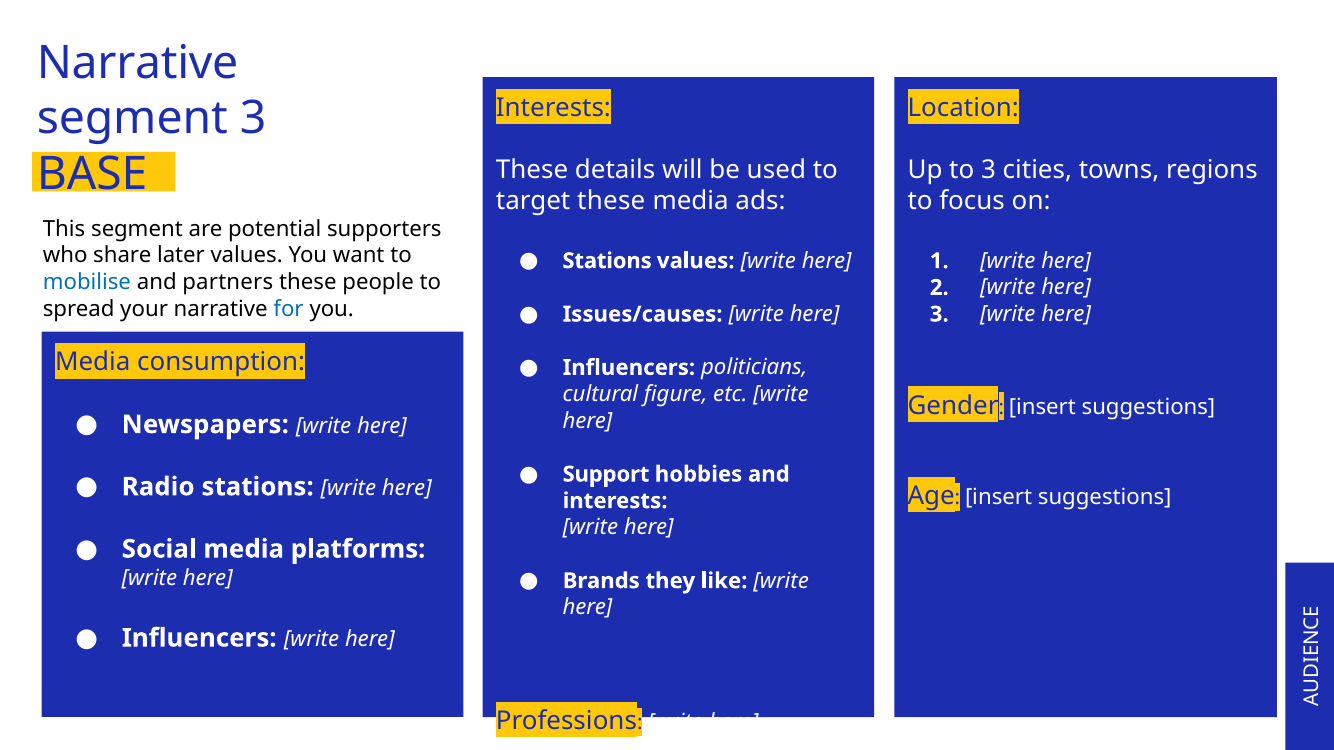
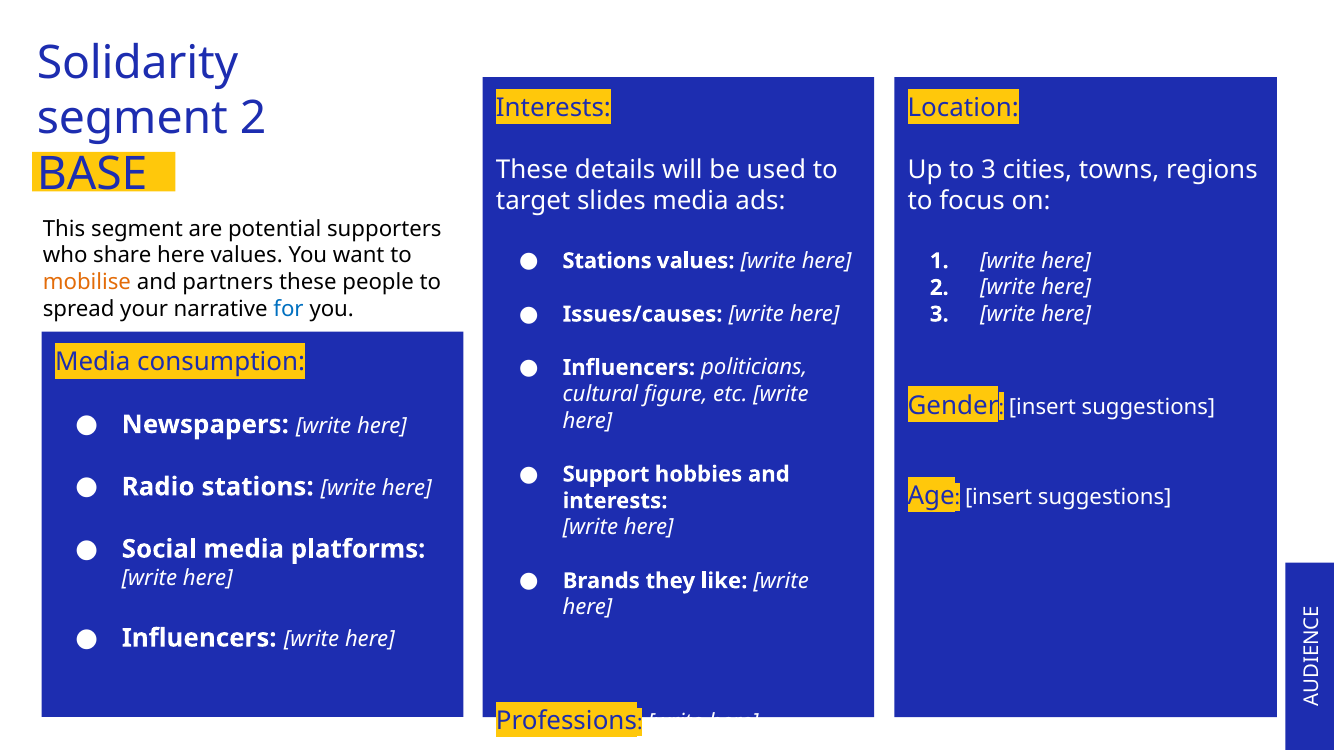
Narrative at (138, 63): Narrative -> Solidarity
segment 3: 3 -> 2
target these: these -> slides
share later: later -> here
mobilise colour: blue -> orange
